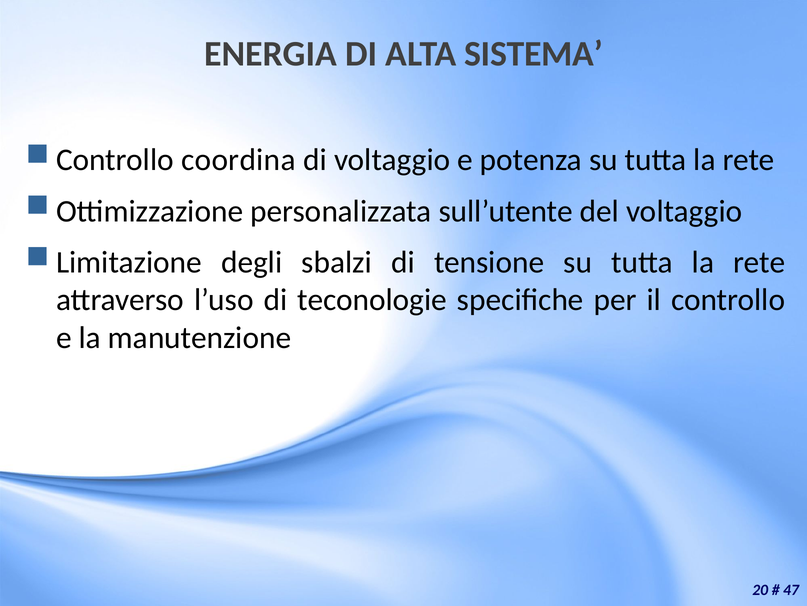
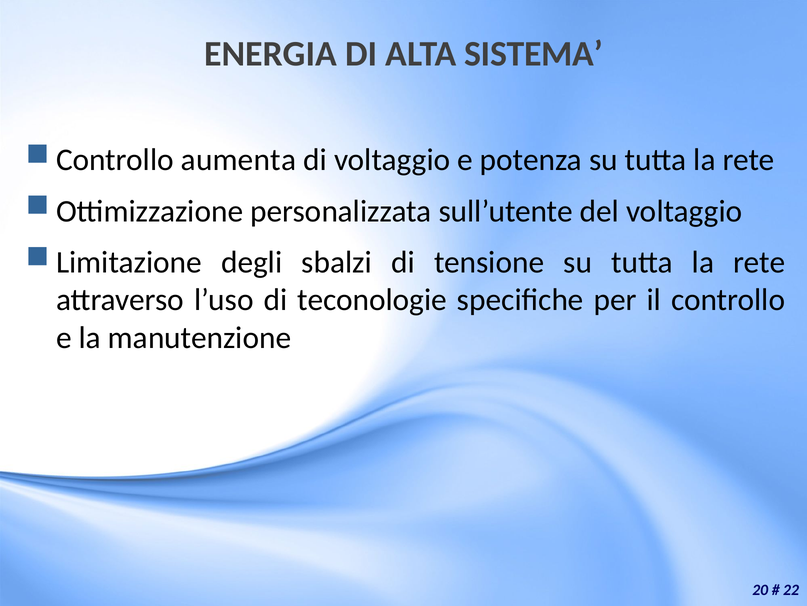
coordina: coordina -> aumenta
47: 47 -> 22
